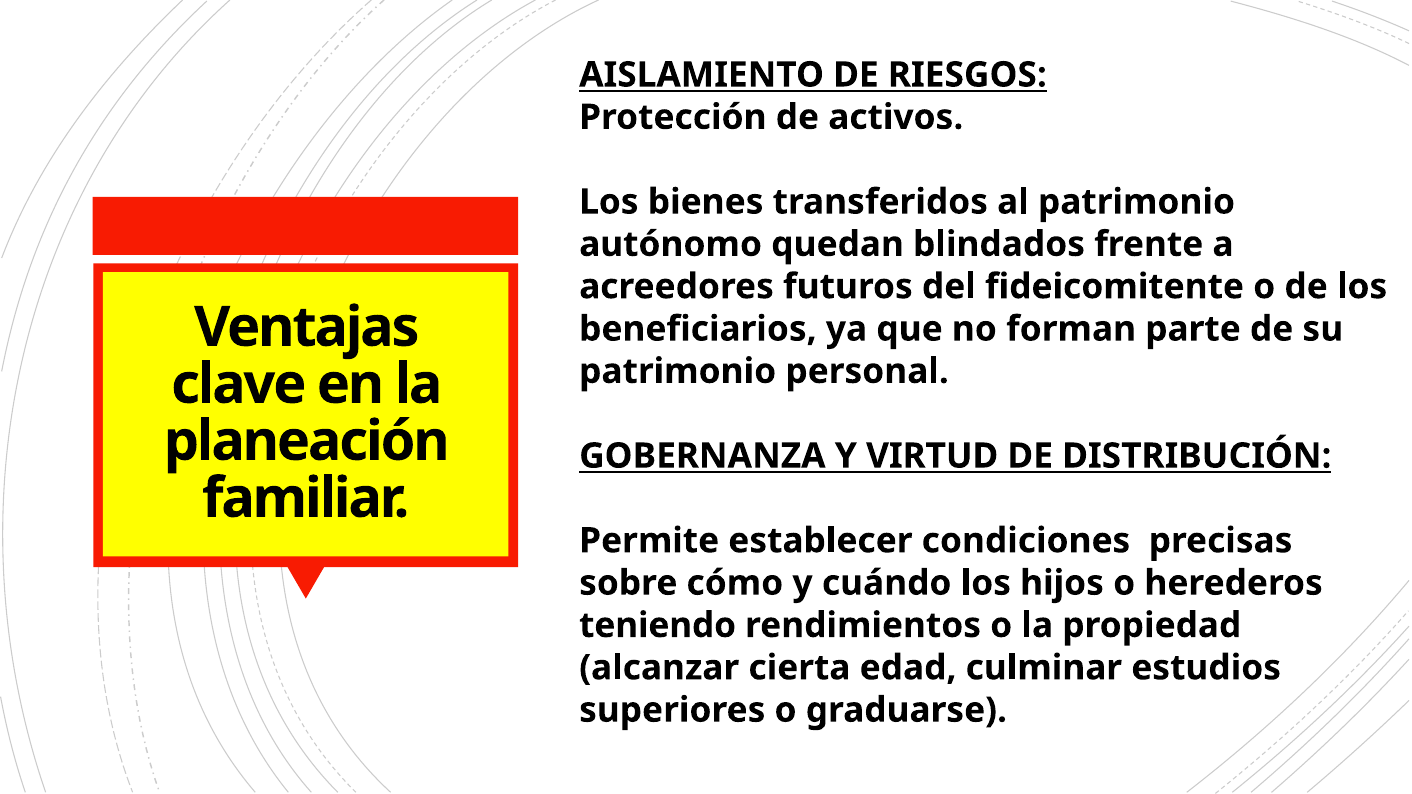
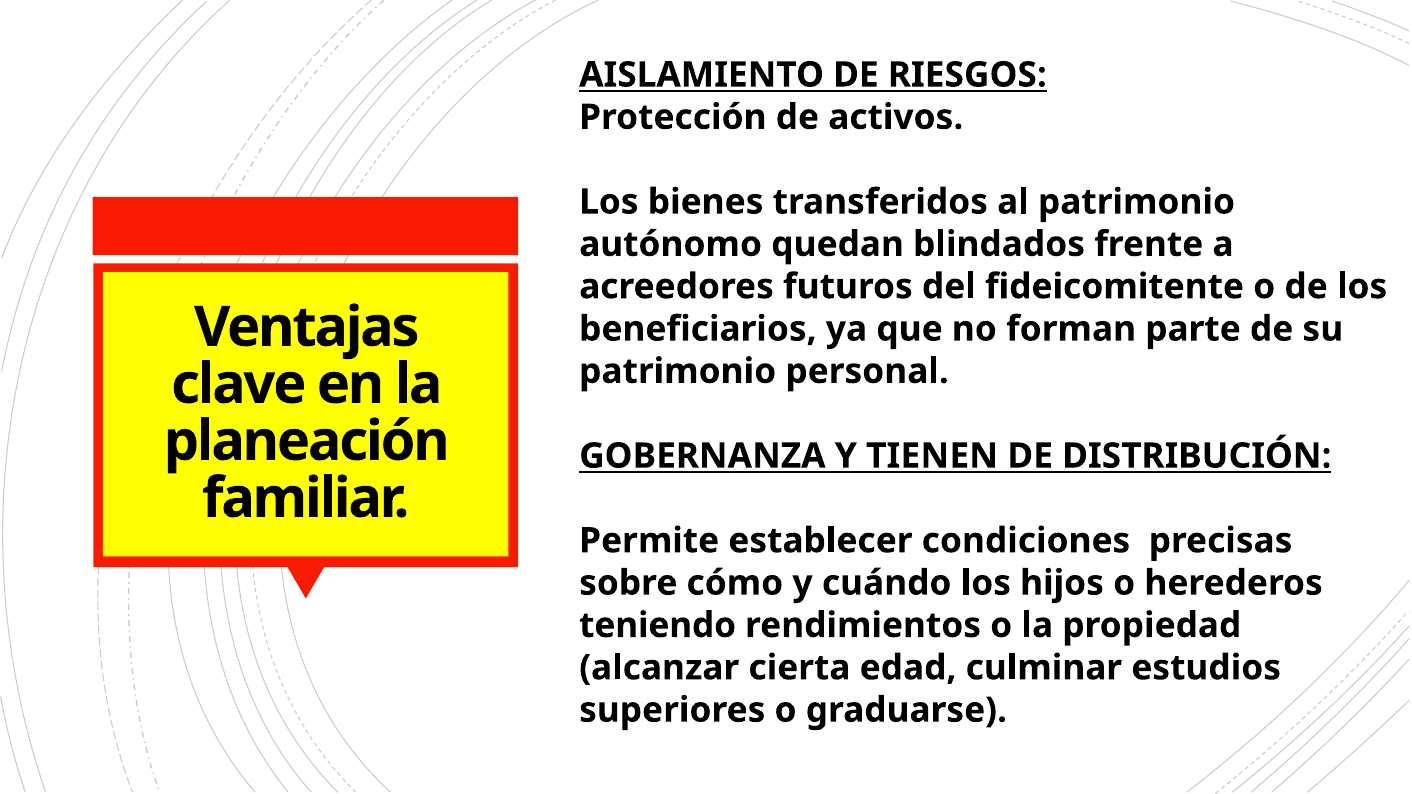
VIRTUD: VIRTUD -> TIENEN
